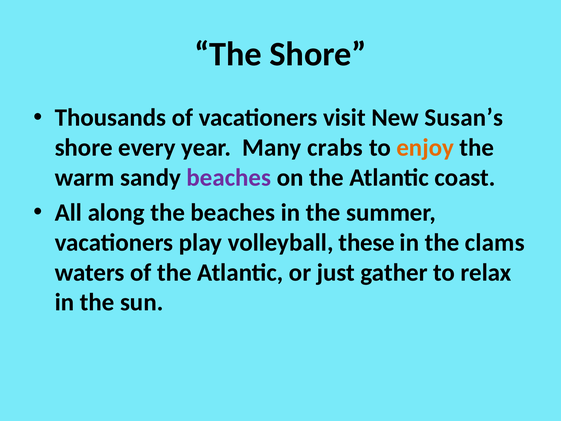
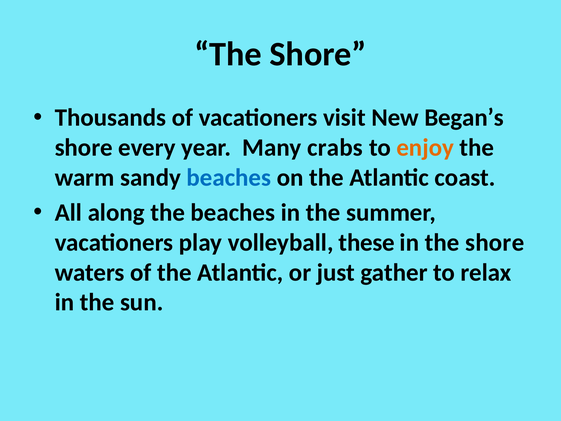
Susan’s: Susan’s -> Began’s
beaches at (229, 178) colour: purple -> blue
in the clams: clams -> shore
